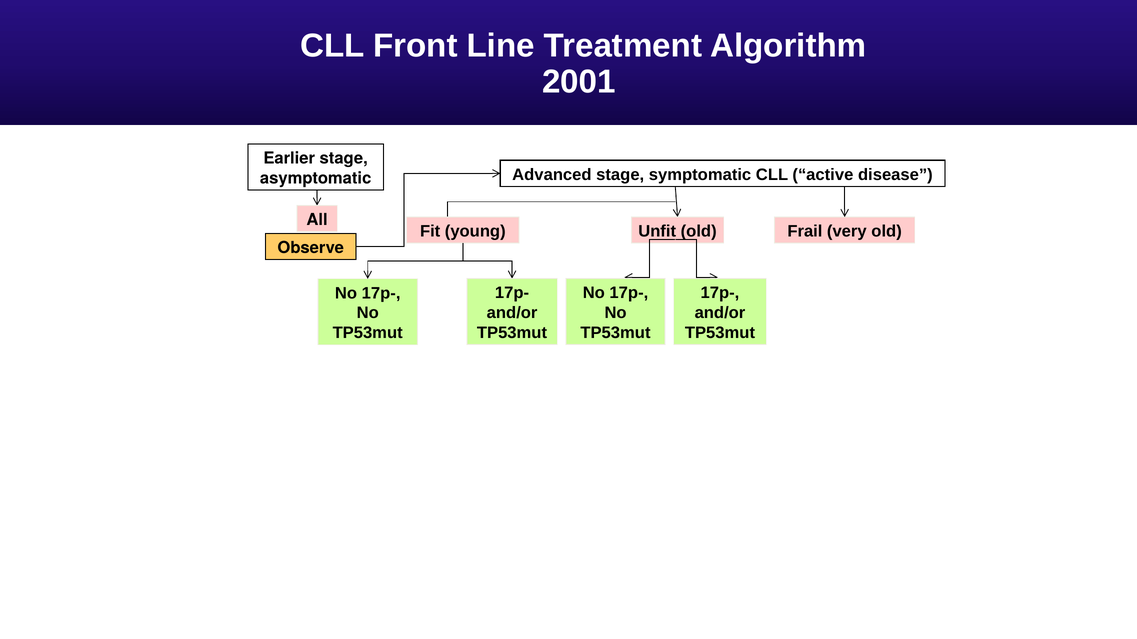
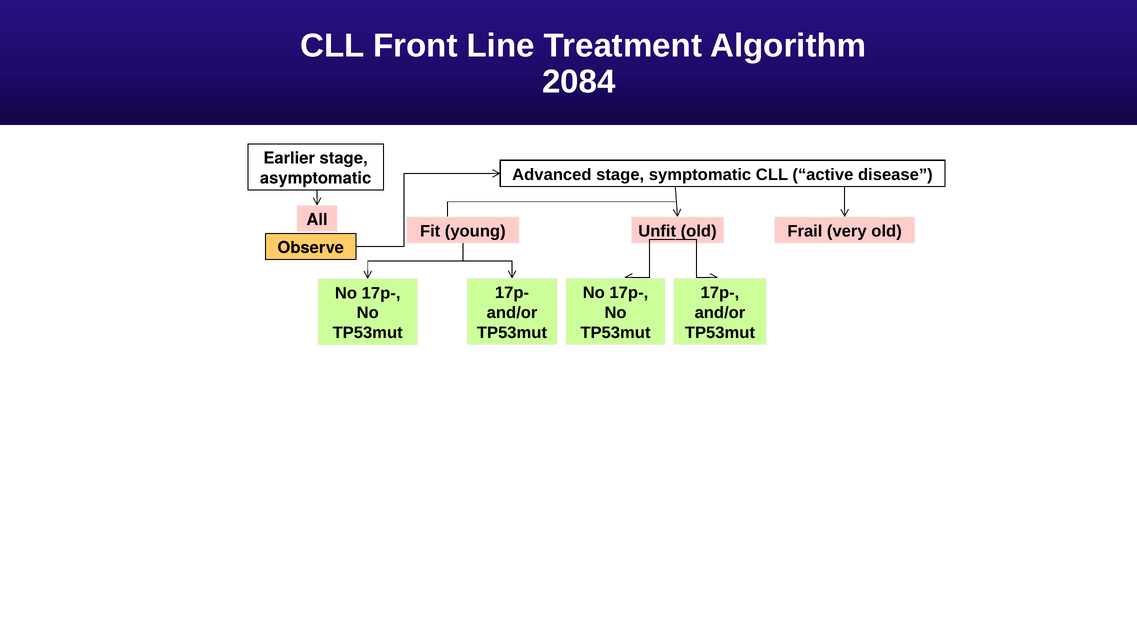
2001: 2001 -> 2084
